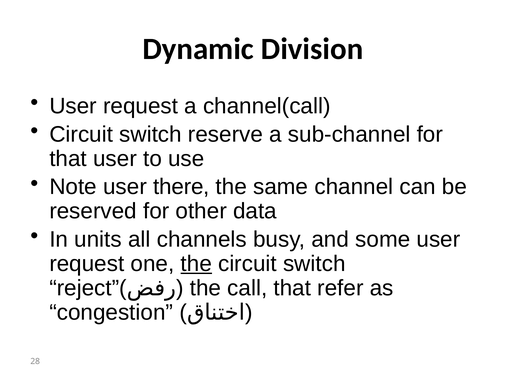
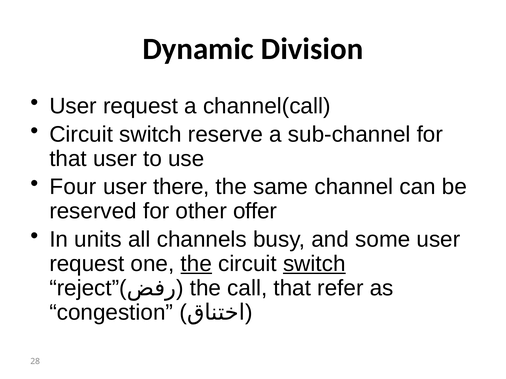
Note: Note -> Four
data: data -> offer
switch at (314, 264) underline: none -> present
